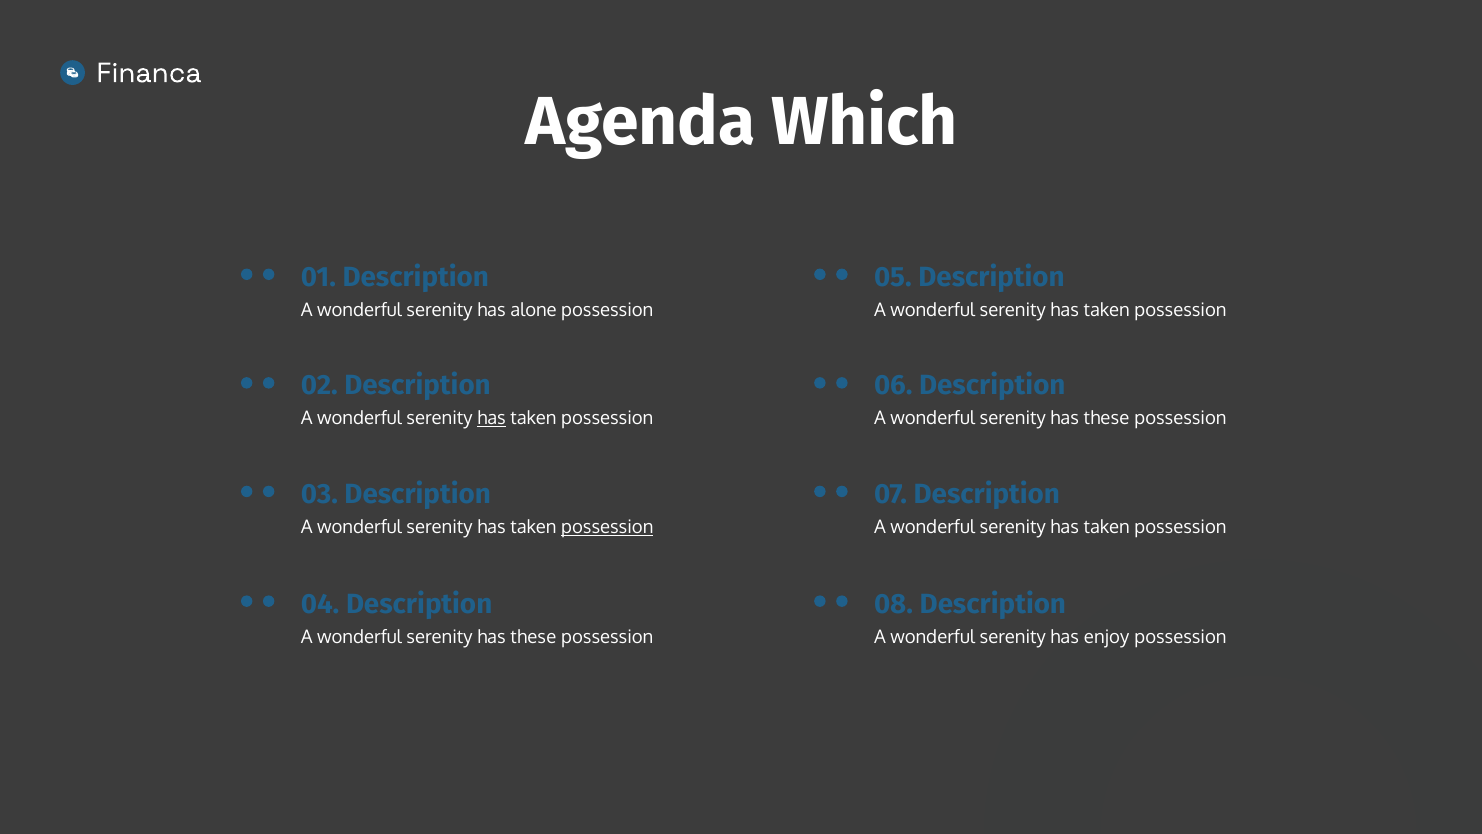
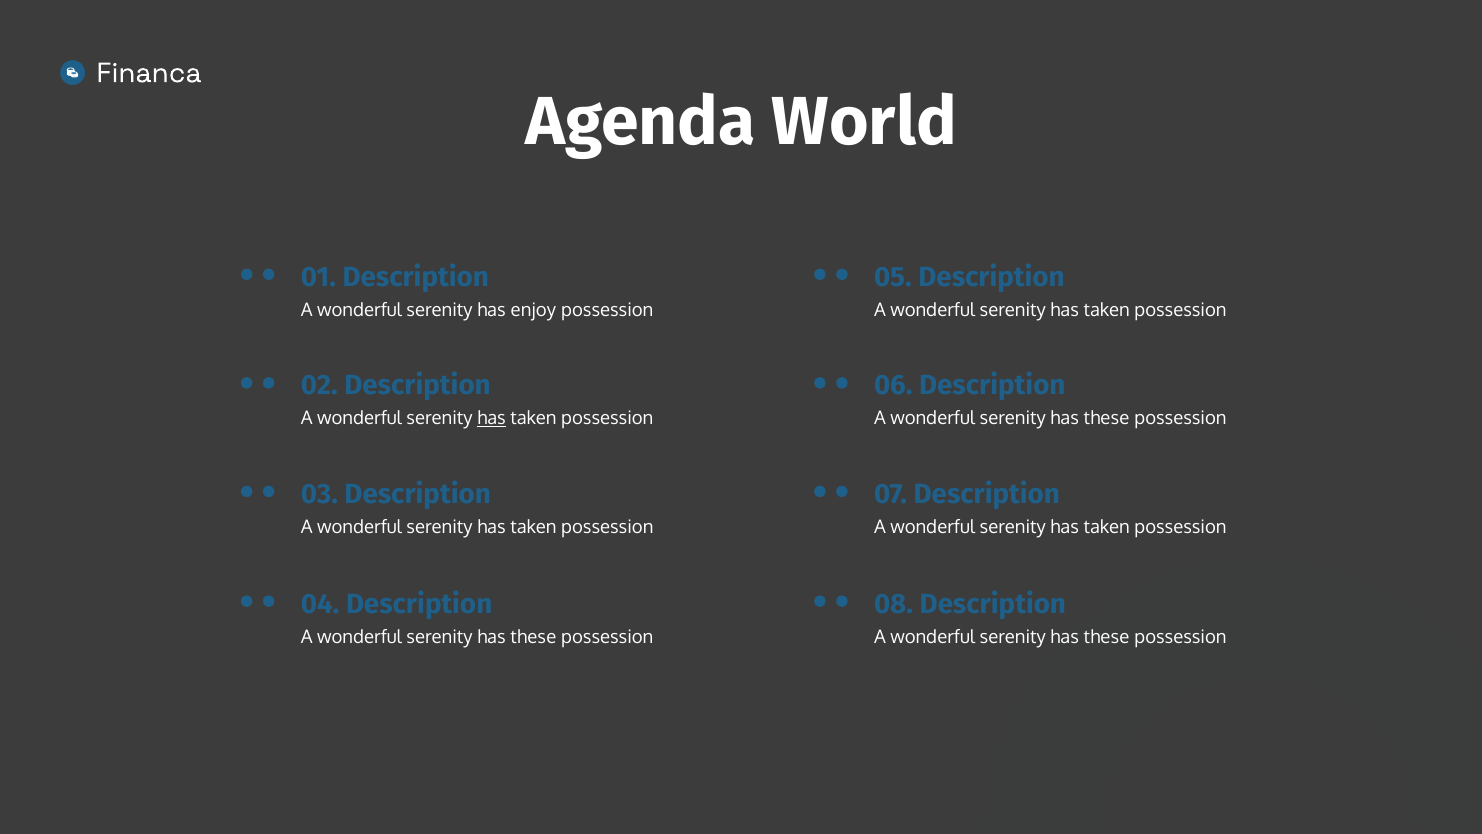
Which: Which -> World
alone: alone -> enjoy
possession at (607, 527) underline: present -> none
enjoy at (1107, 637): enjoy -> these
